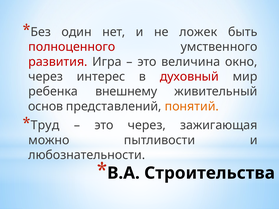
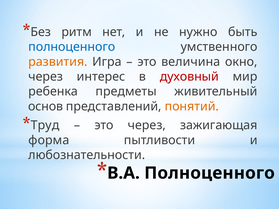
один: один -> ритм
ложек: ложек -> нужно
полноценного at (72, 47) colour: red -> blue
развития colour: red -> orange
внешнему: внешнему -> предметы
можно: можно -> форма
В.А Строительства: Строительства -> Полноценного
